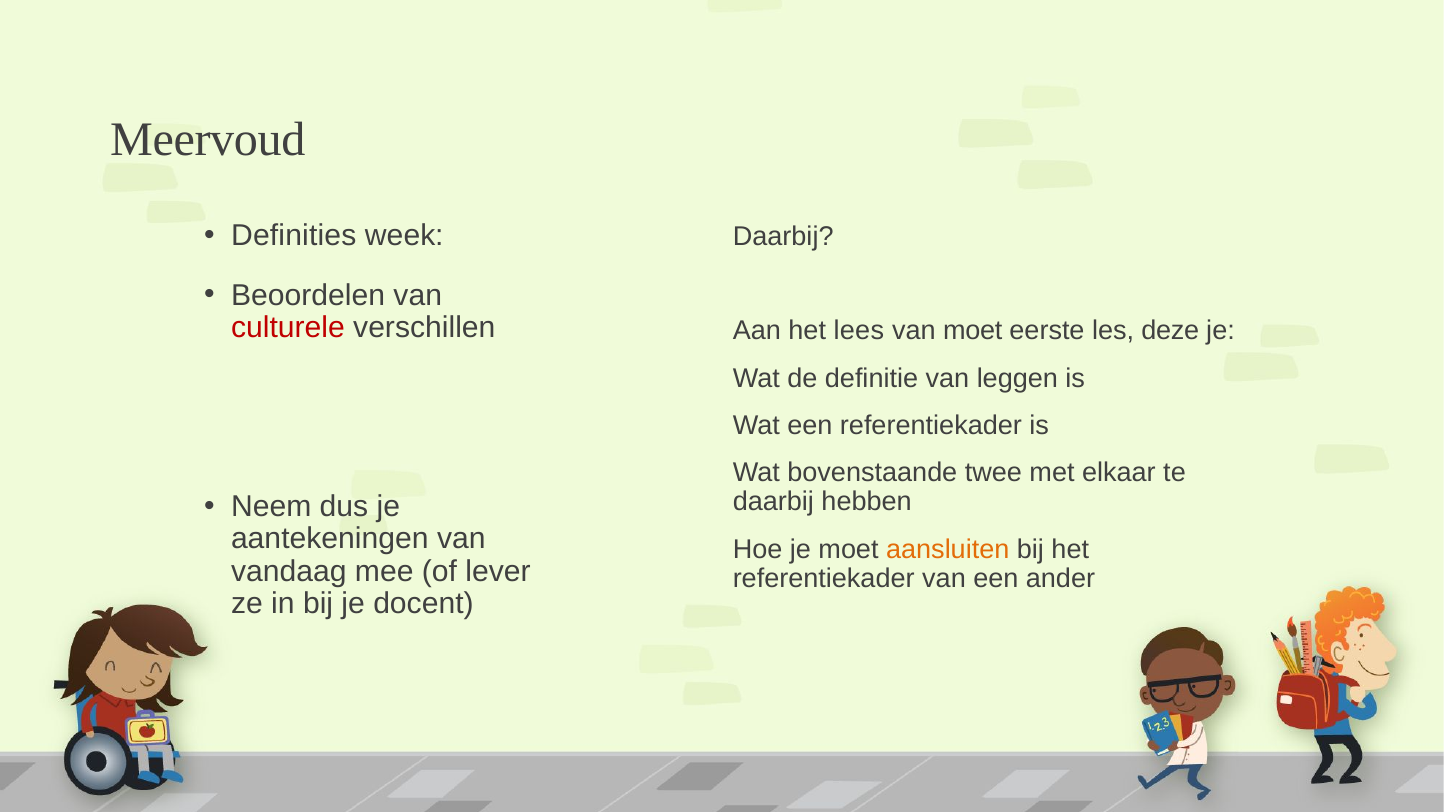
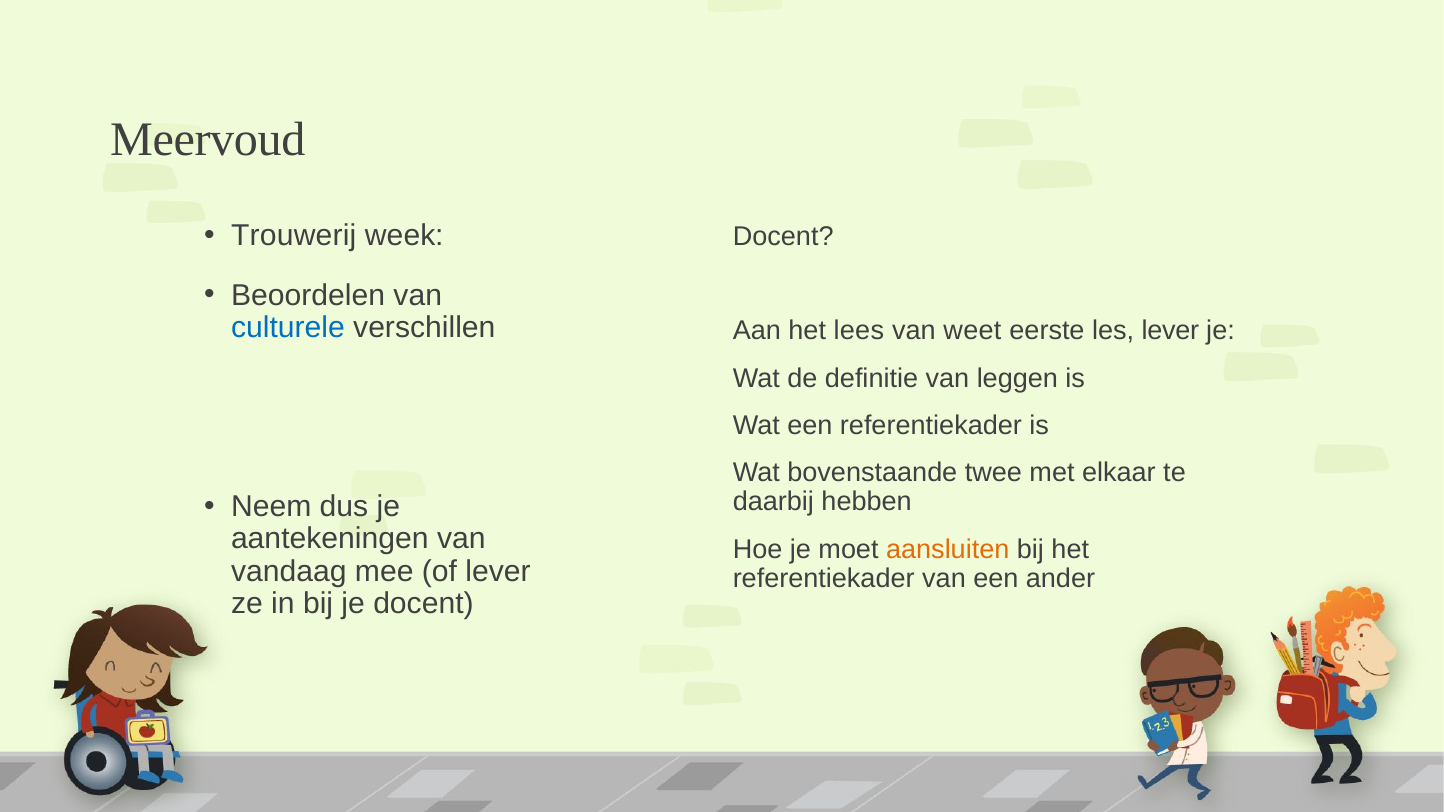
Definities: Definities -> Trouwerij
Daarbij at (783, 236): Daarbij -> Docent
culturele colour: red -> blue
van moet: moet -> weet
les deze: deze -> lever
